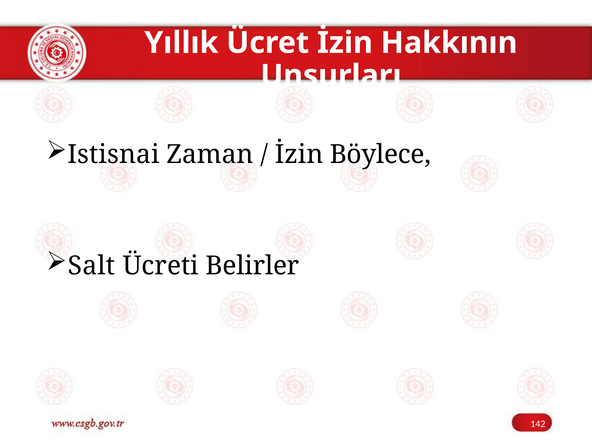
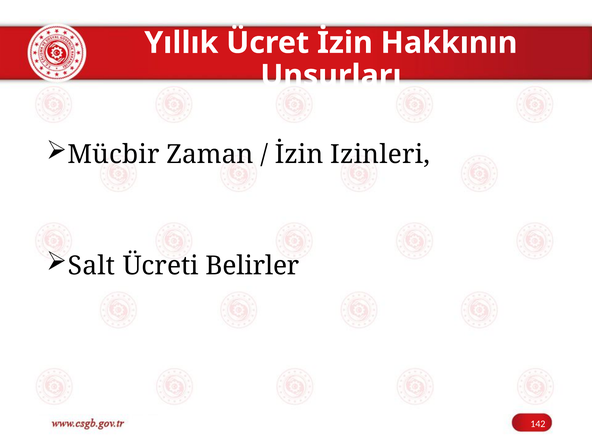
Istisnai: Istisnai -> Mücbir
Böylece: Böylece -> Izinleri
